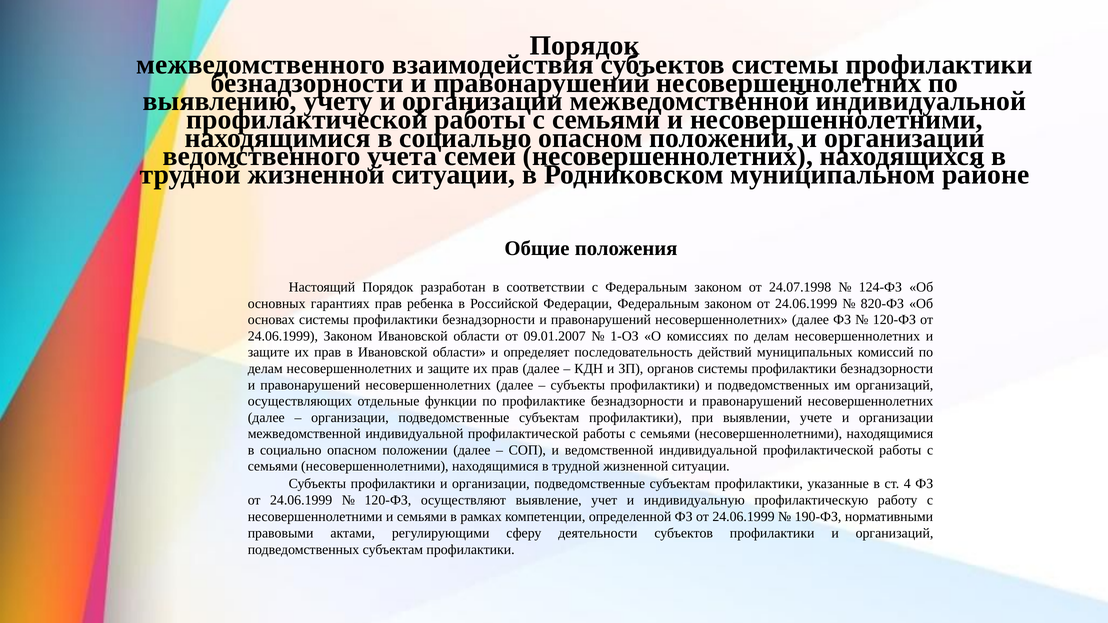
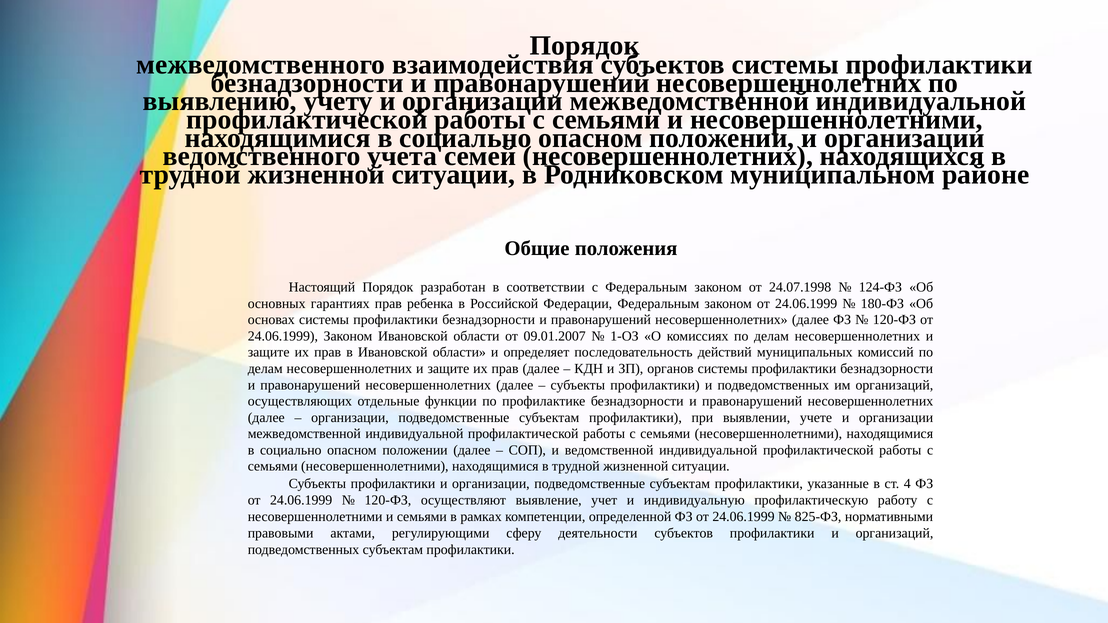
820-ФЗ: 820-ФЗ -> 180-ФЗ
190-ФЗ: 190-ФЗ -> 825-ФЗ
